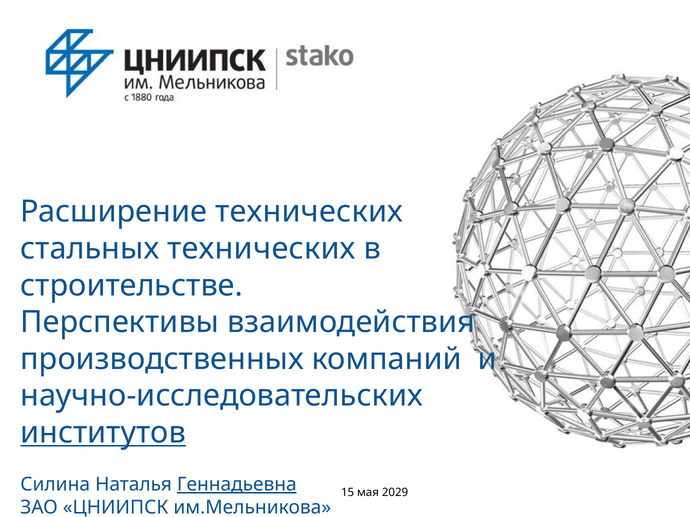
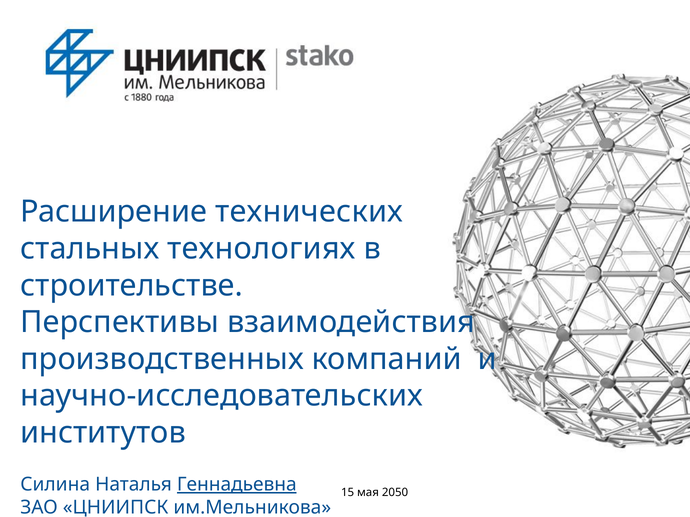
стальных технических: технических -> технологиях
институтов underline: present -> none
2029: 2029 -> 2050
